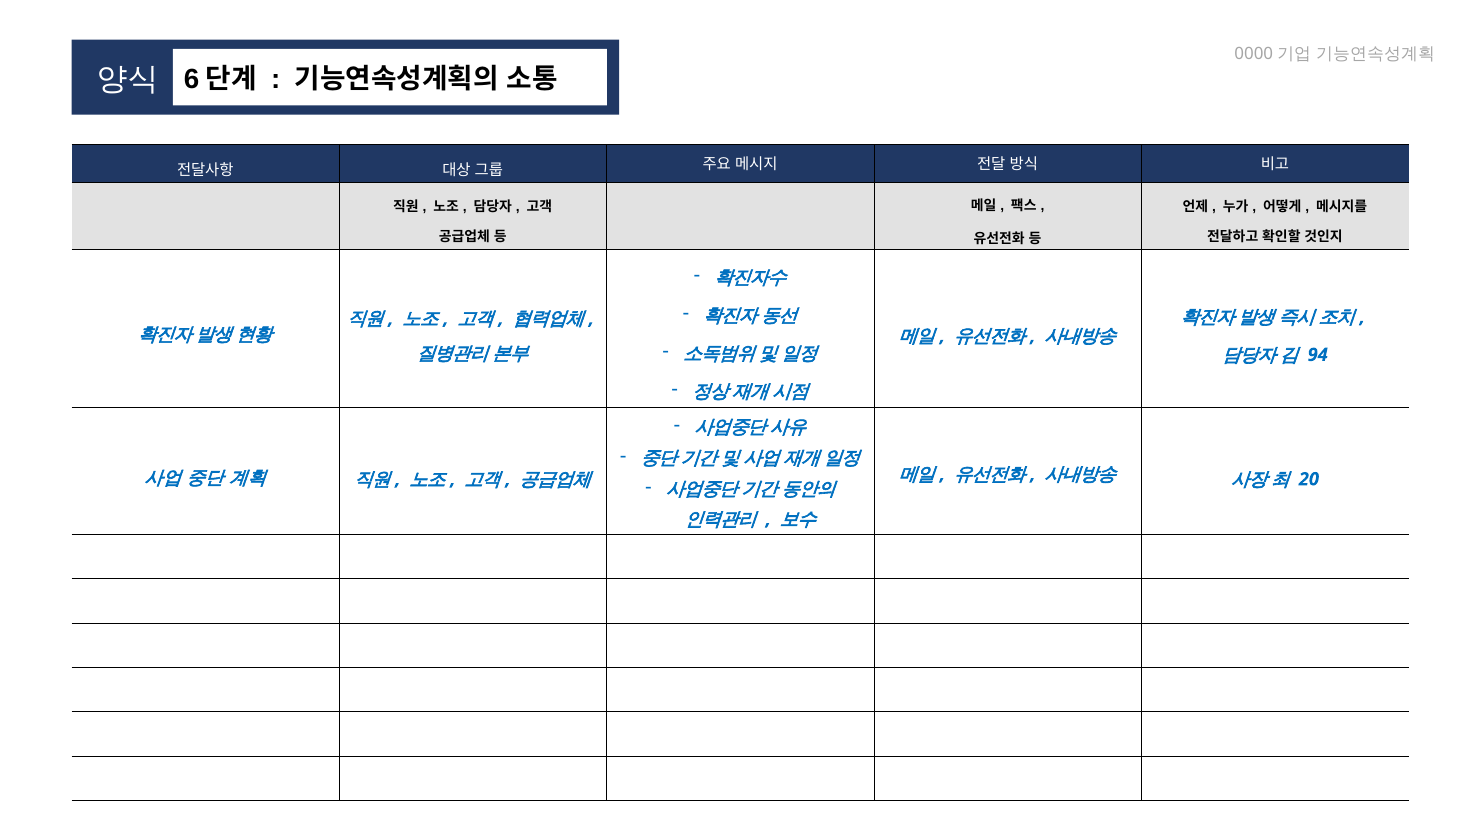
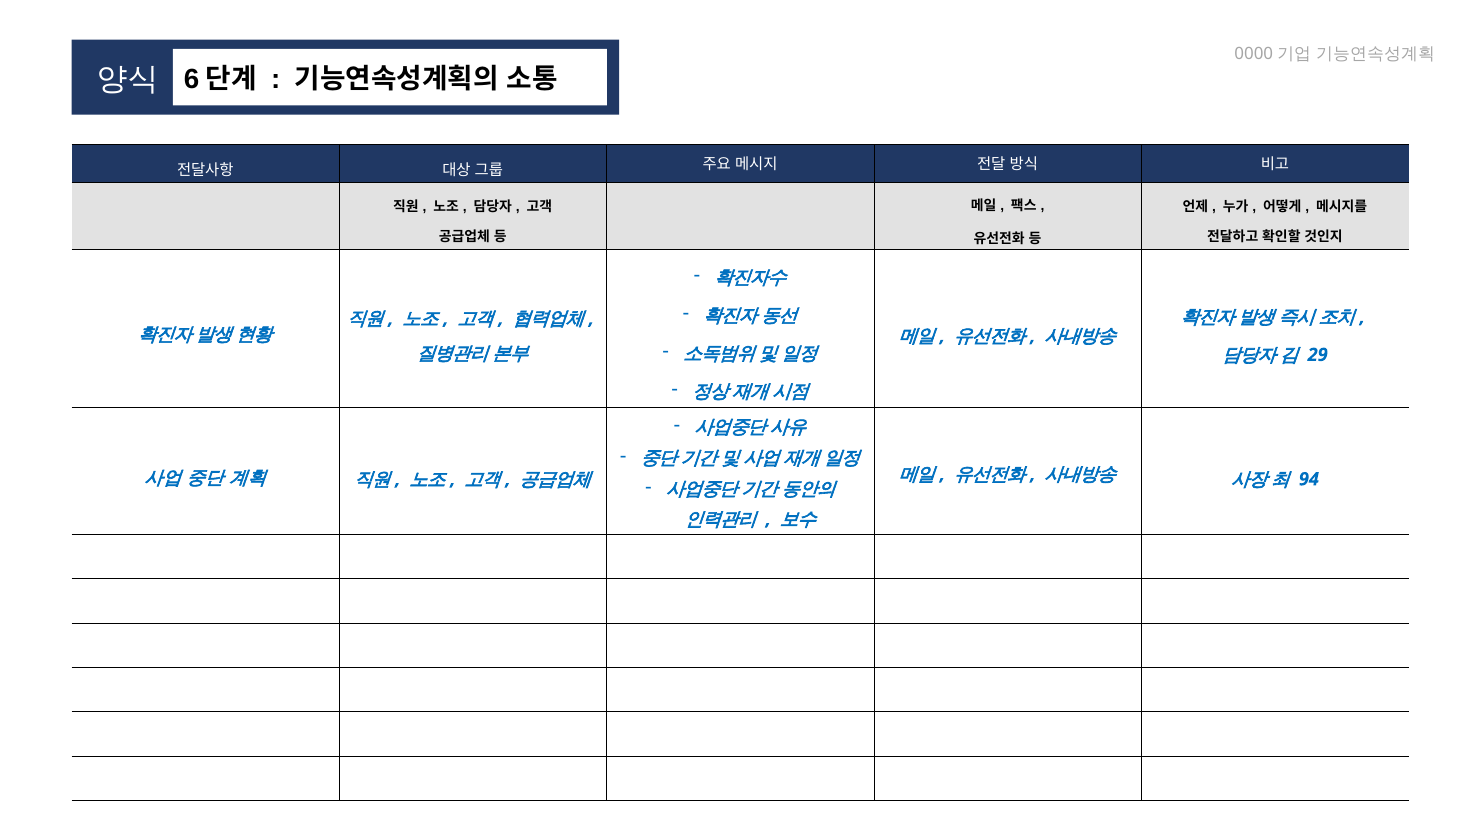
94: 94 -> 29
20: 20 -> 94
